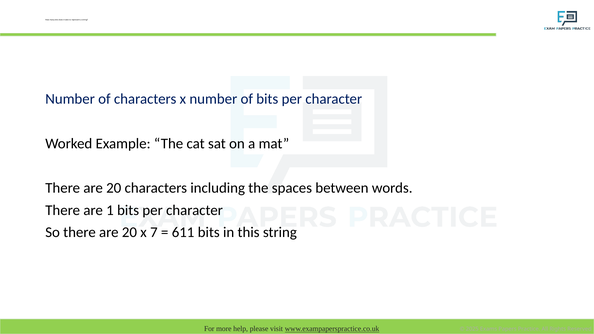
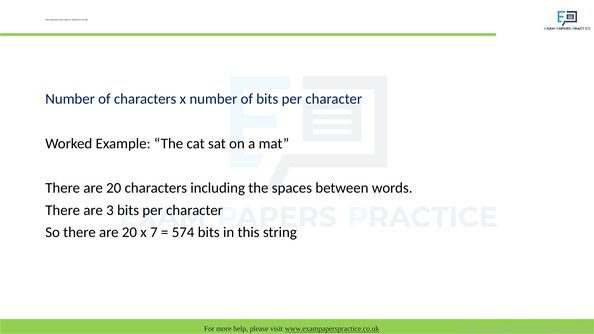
1: 1 -> 3
611: 611 -> 574
